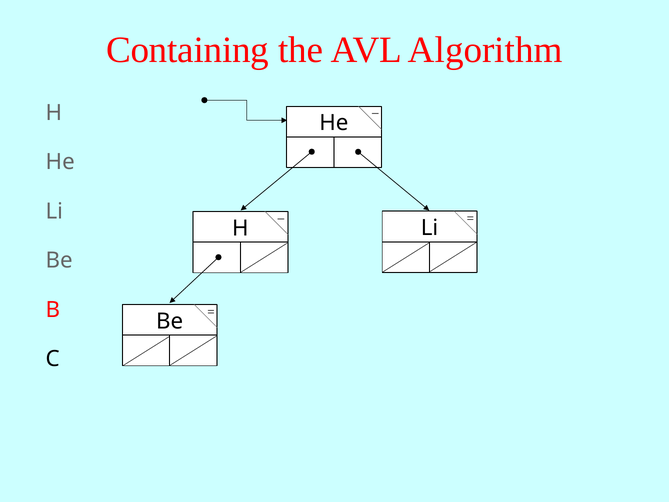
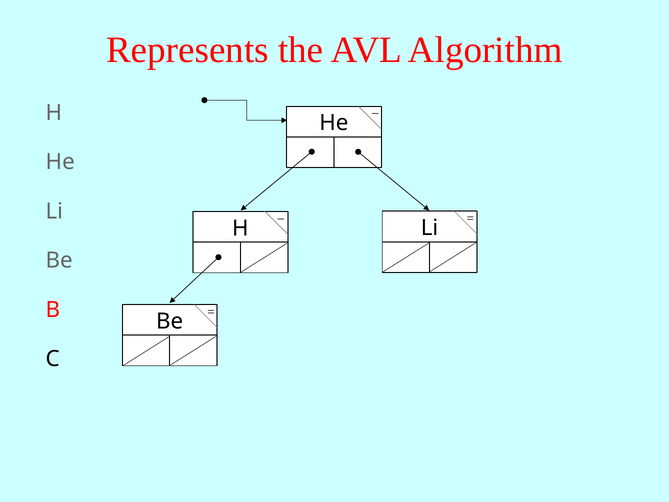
Containing: Containing -> Represents
